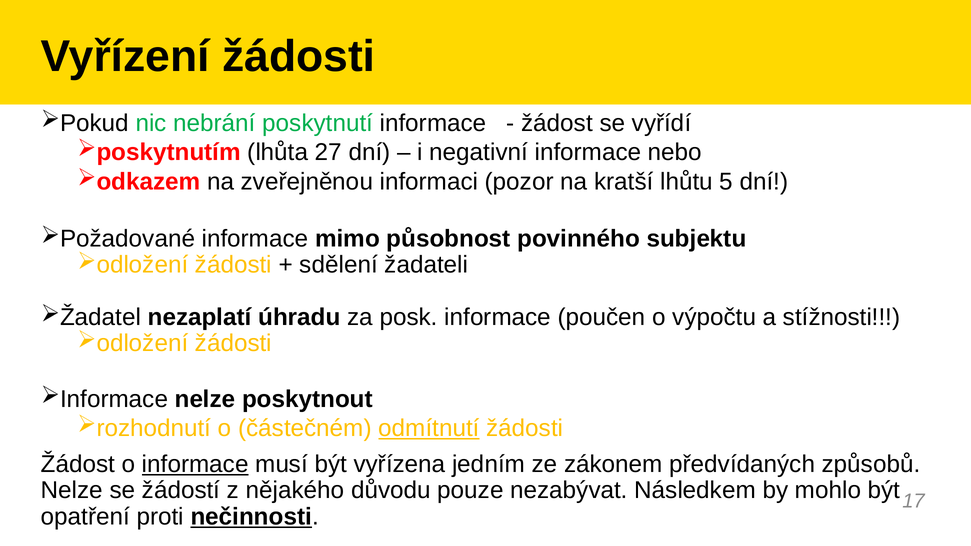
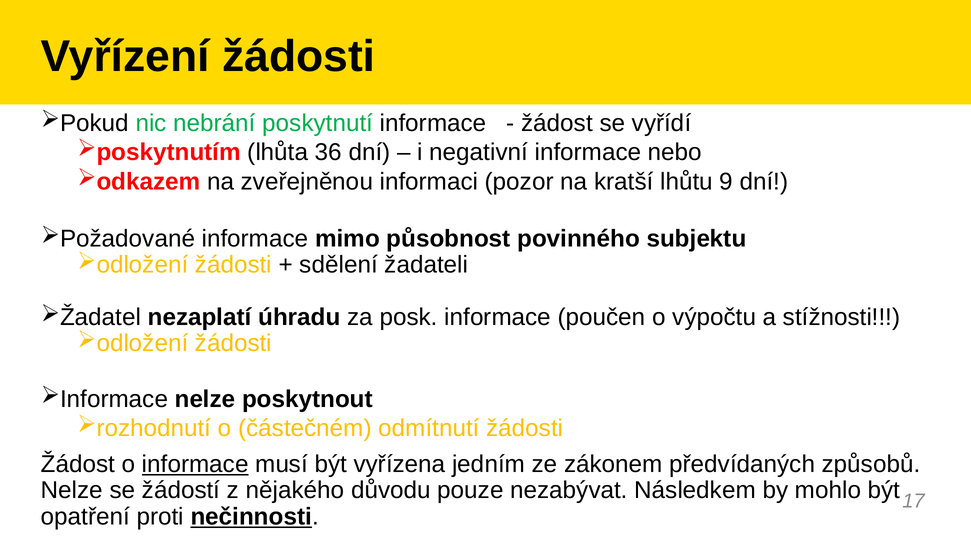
27: 27 -> 36
5: 5 -> 9
odmítnutí underline: present -> none
